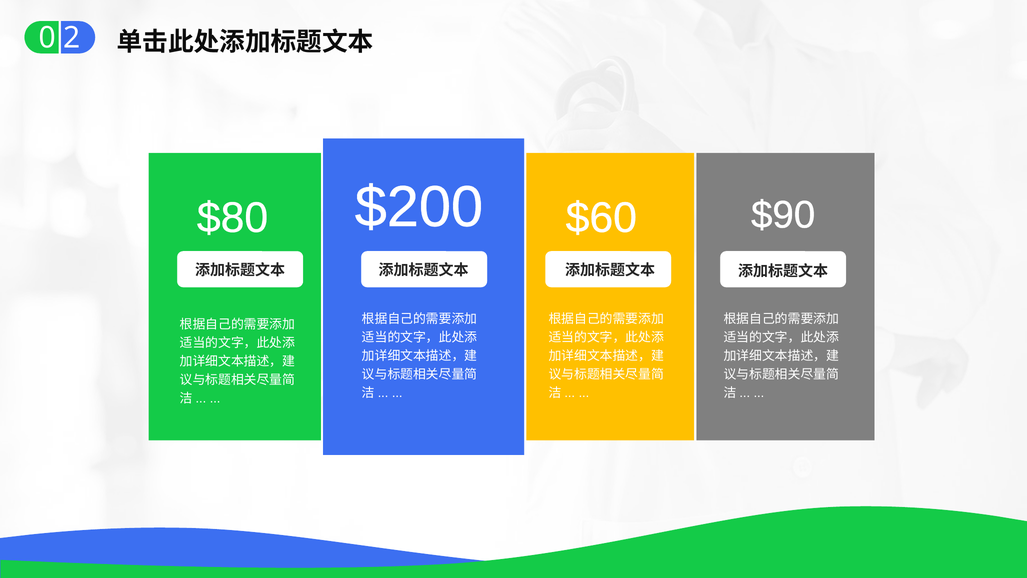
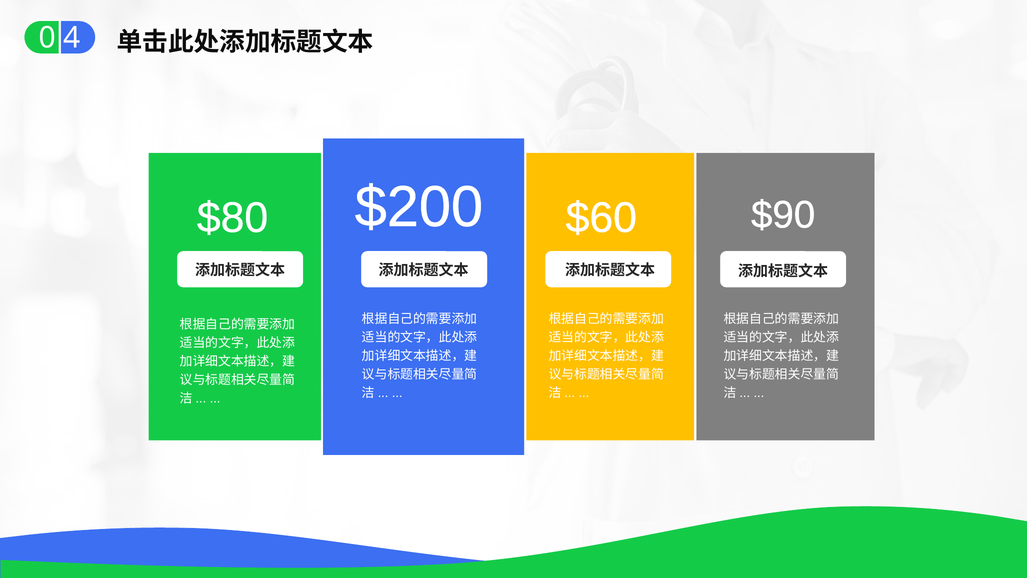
2: 2 -> 4
